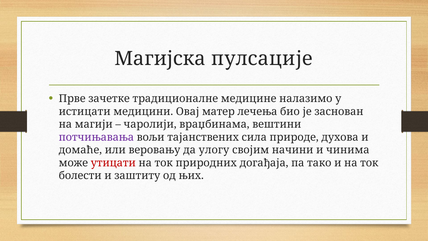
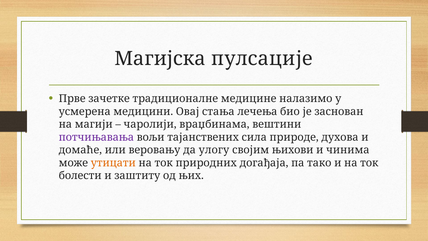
истицати: истицати -> усмерена
матер: матер -> стања
начини: начини -> њихови
утицати colour: red -> orange
